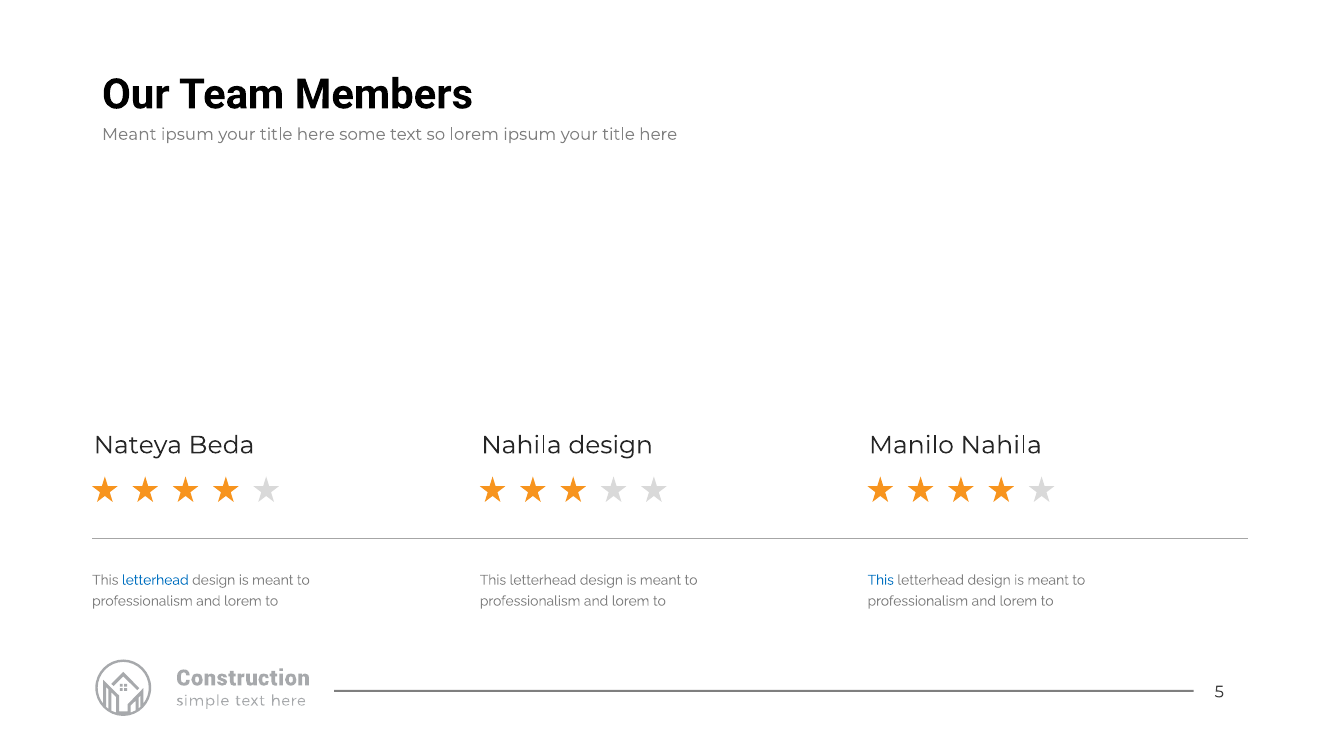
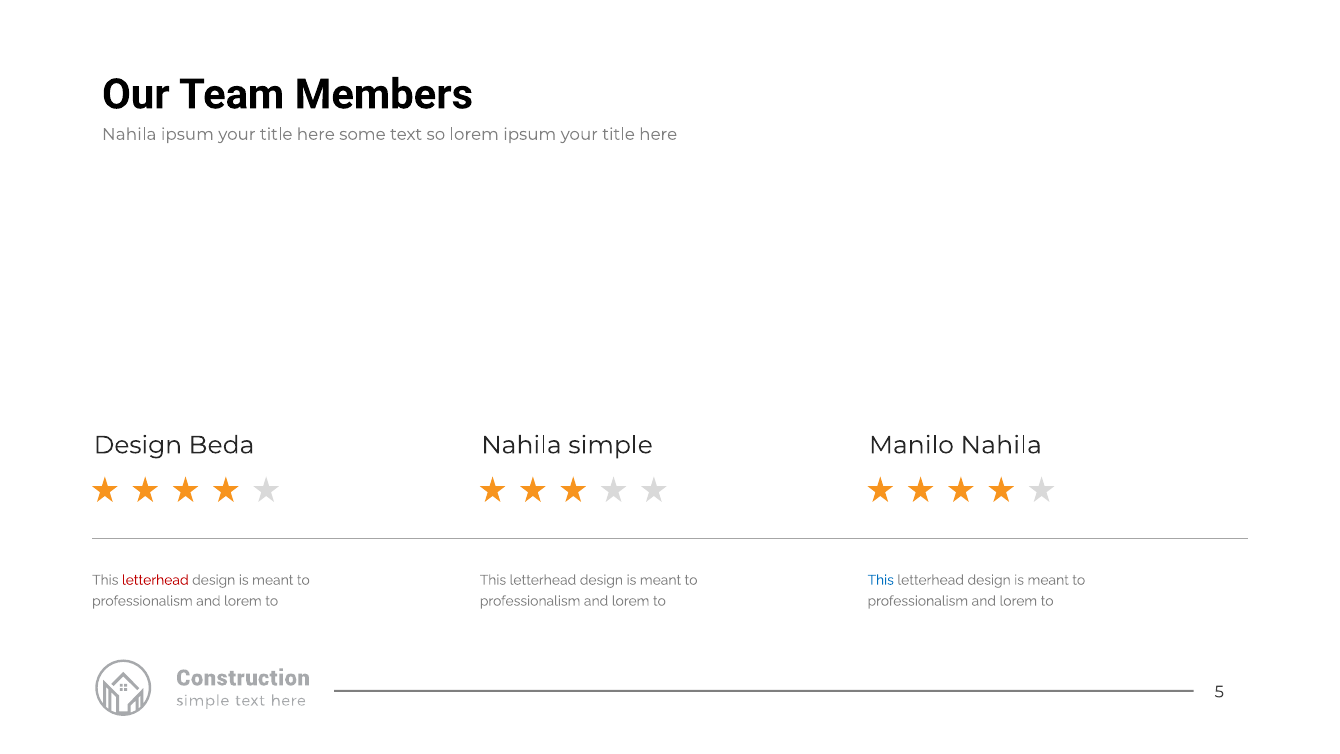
Meant at (129, 134): Meant -> Nahila
Nateya at (138, 445): Nateya -> Design
Nahila design: design -> simple
letterhead at (155, 580) colour: blue -> red
